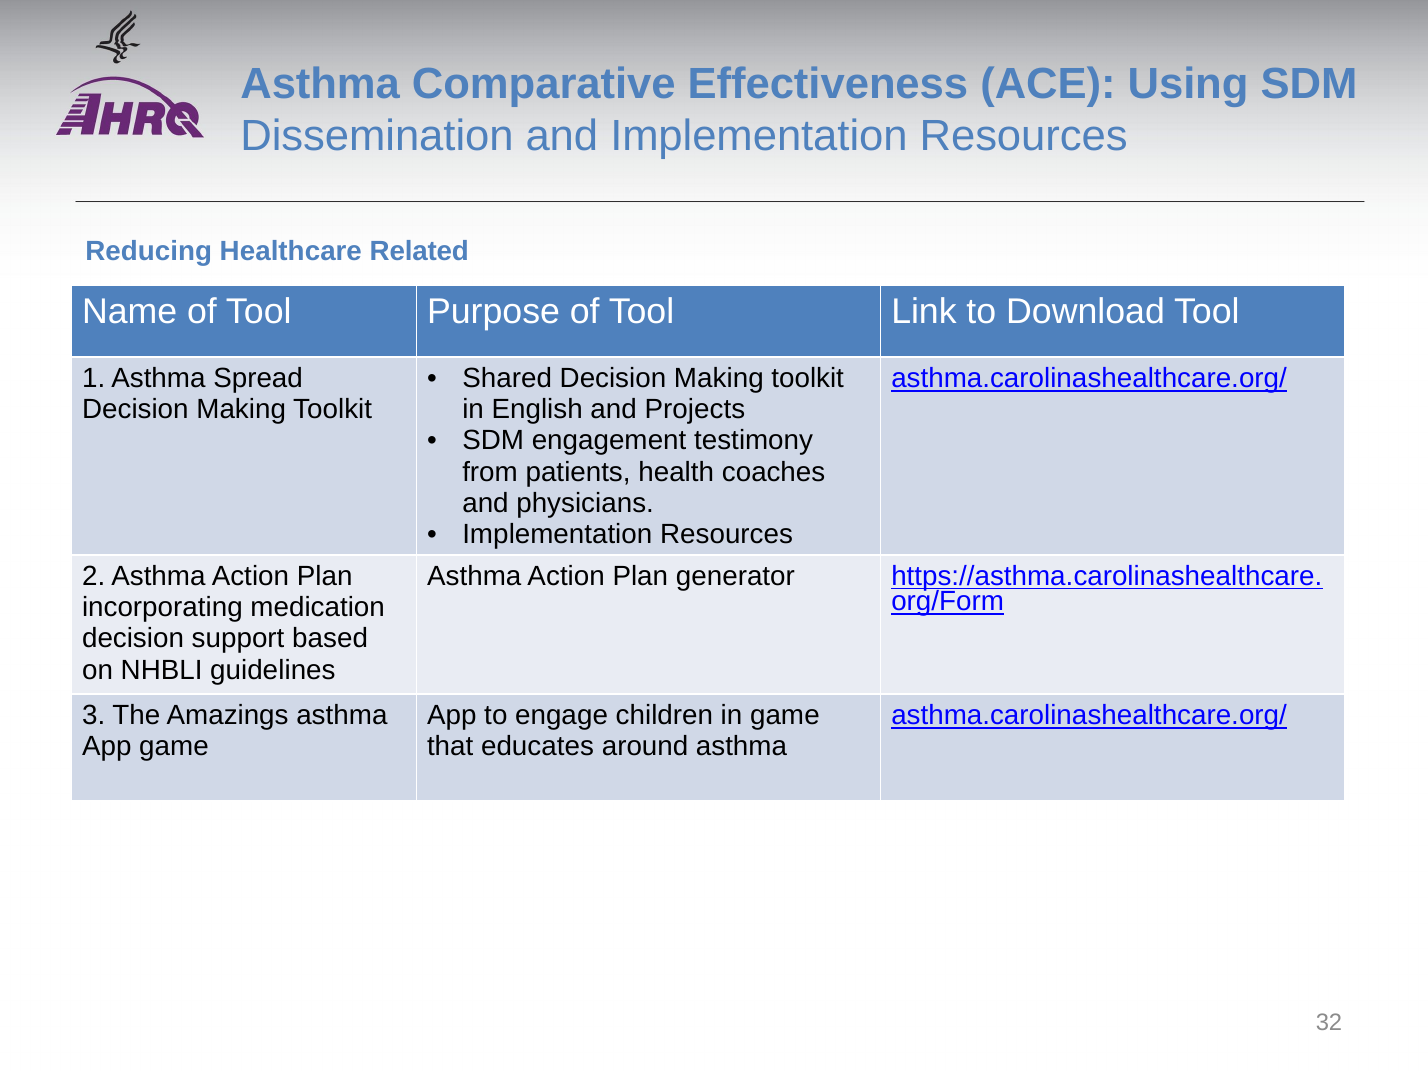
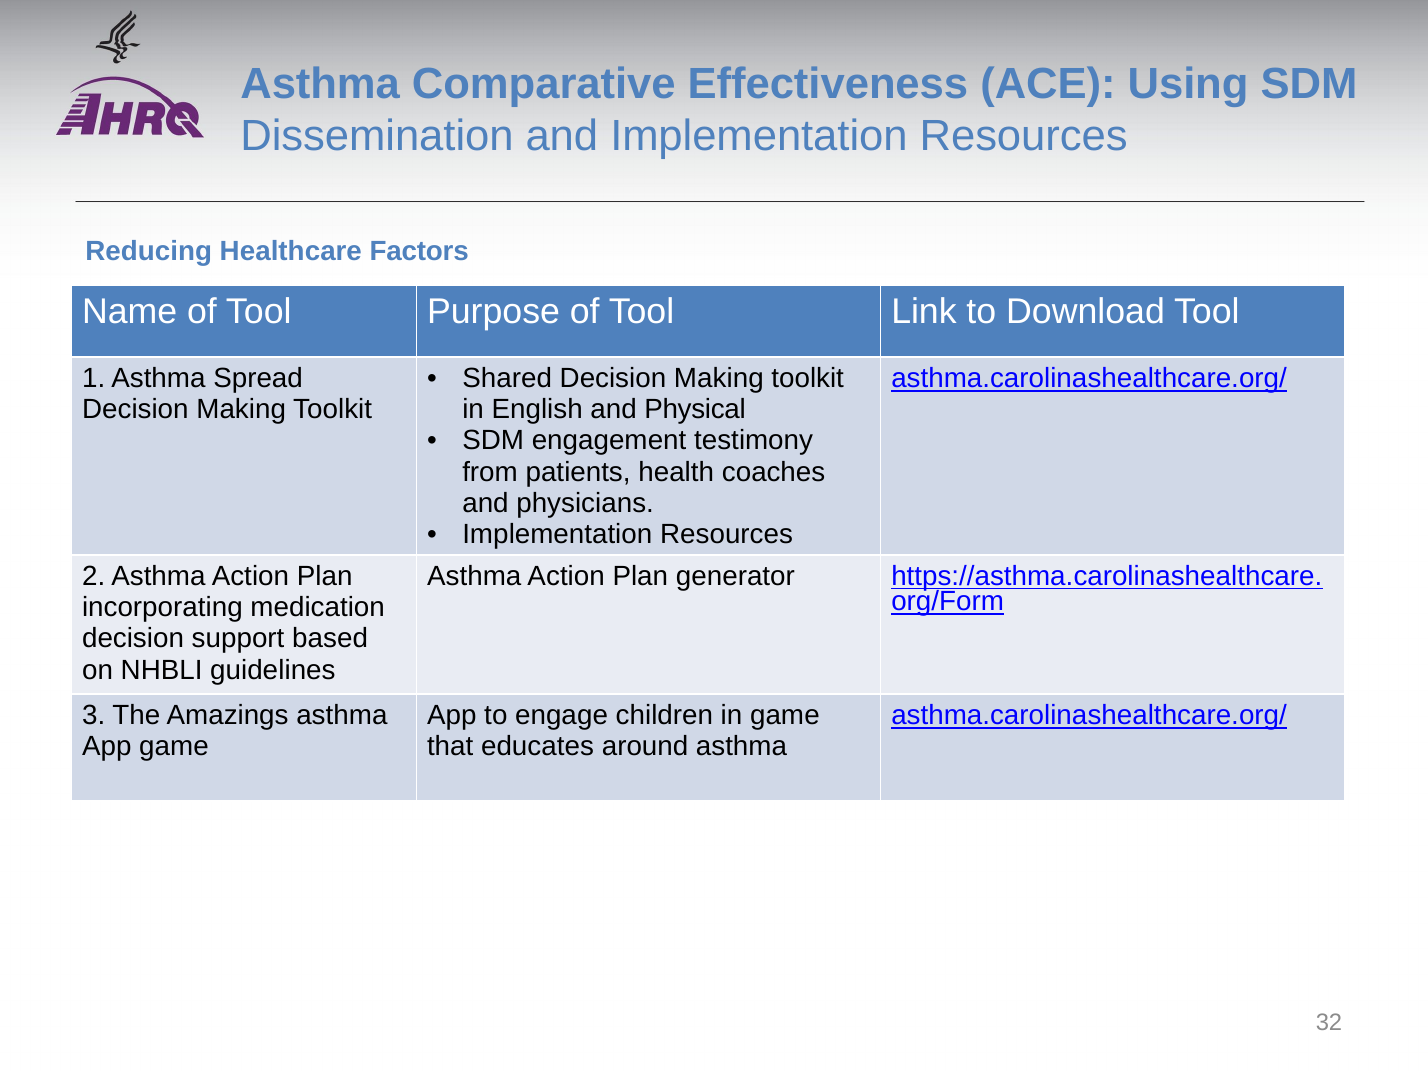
Related: Related -> Factors
Projects: Projects -> Physical
